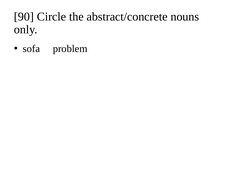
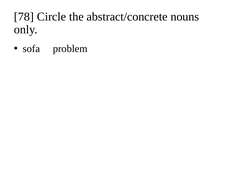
90: 90 -> 78
